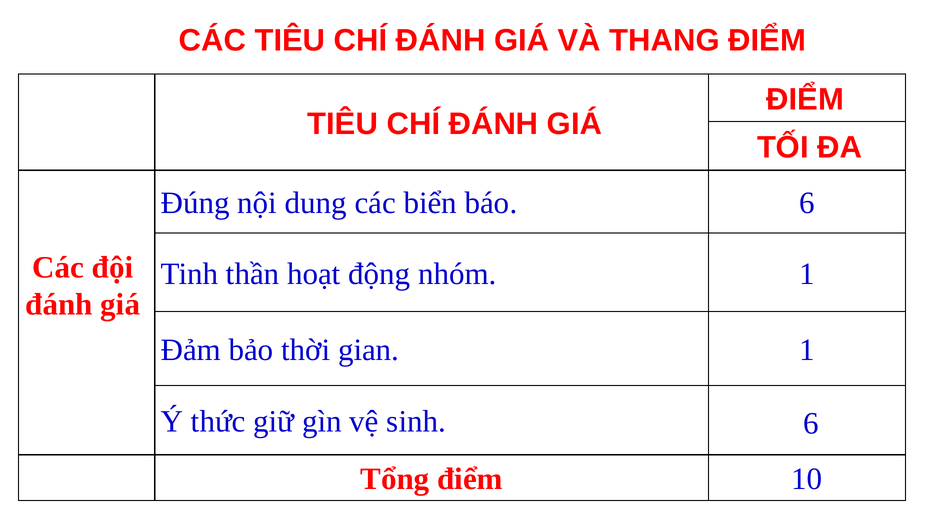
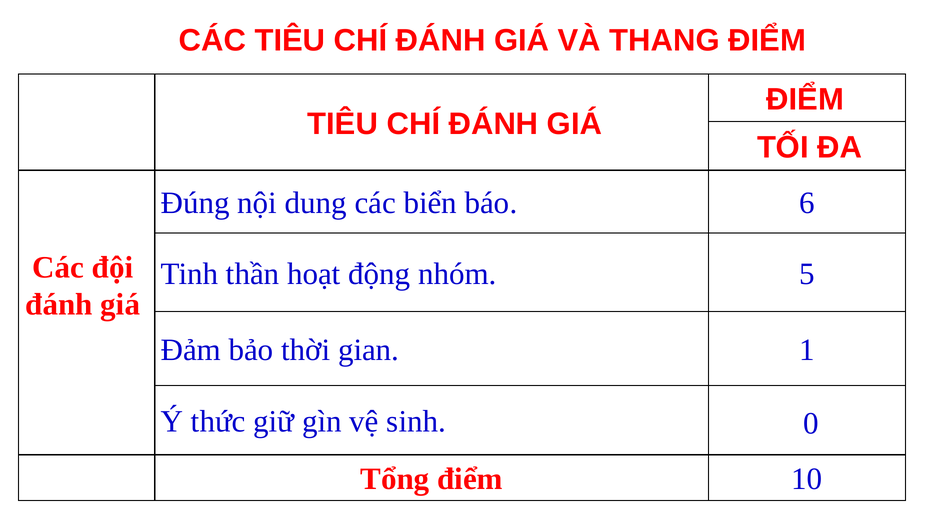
nhóm 1: 1 -> 5
sinh 6: 6 -> 0
